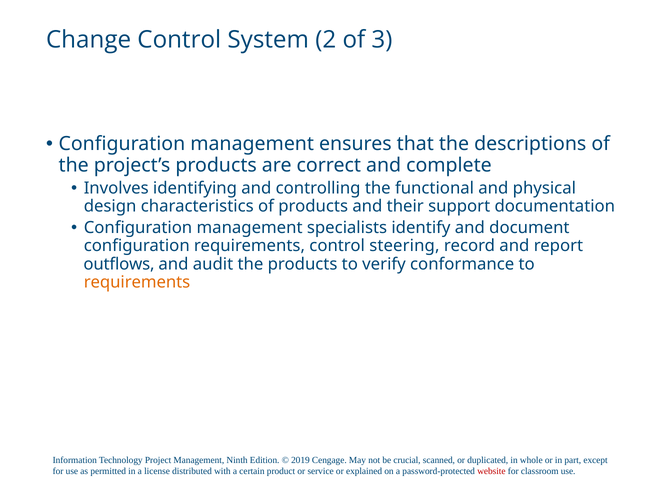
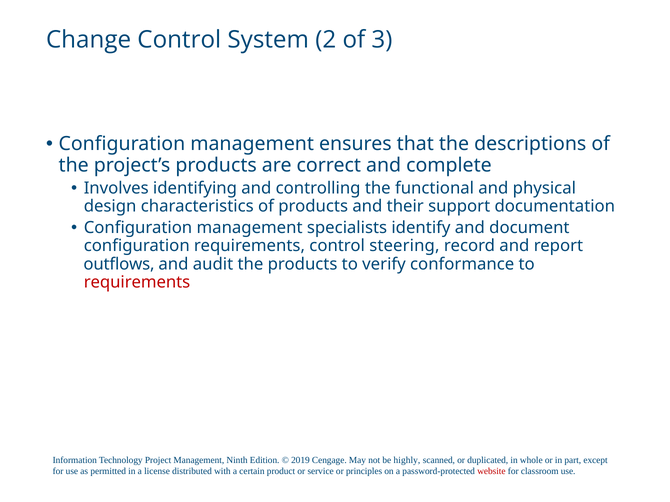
requirements at (137, 282) colour: orange -> red
crucial: crucial -> highly
explained: explained -> principles
